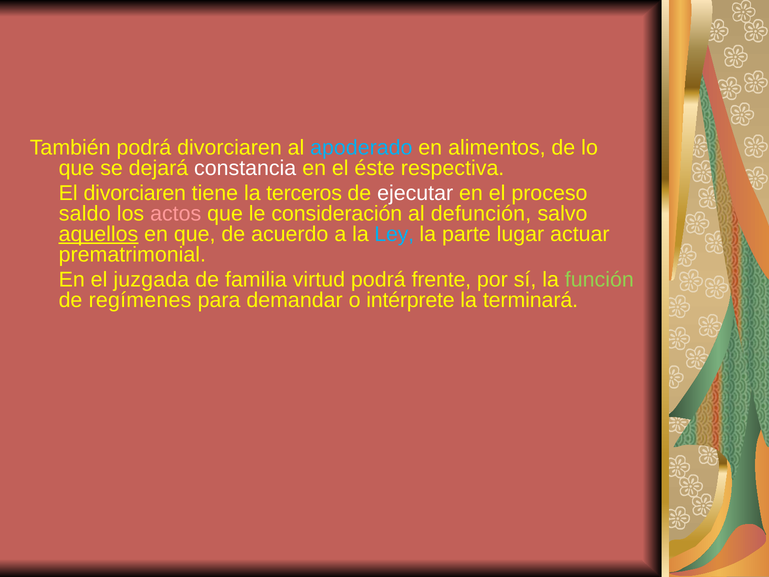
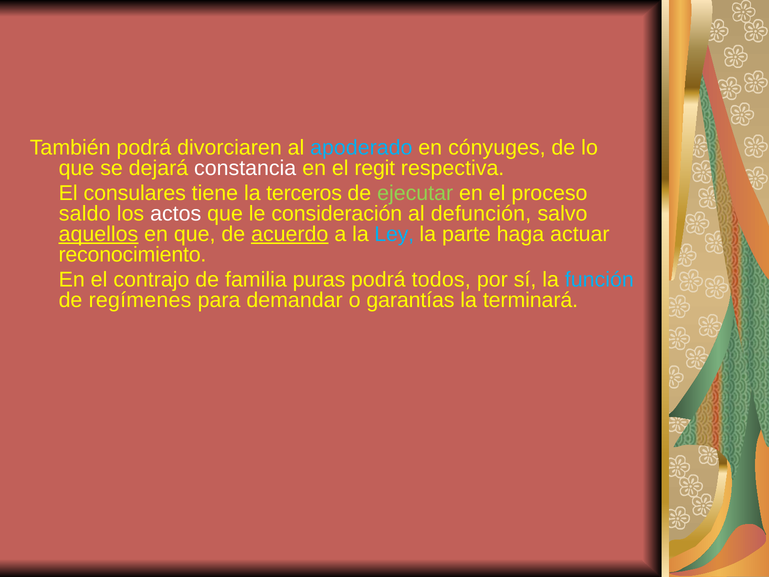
alimentos: alimentos -> cónyuges
éste: éste -> regit
El divorciaren: divorciaren -> consulares
ejecutar colour: white -> light green
actos colour: pink -> white
acuerdo underline: none -> present
lugar: lugar -> haga
prematrimonial: prematrimonial -> reconocimiento
juzgada: juzgada -> contrajo
virtud: virtud -> puras
frente: frente -> todos
función colour: light green -> light blue
intérprete: intérprete -> garantías
